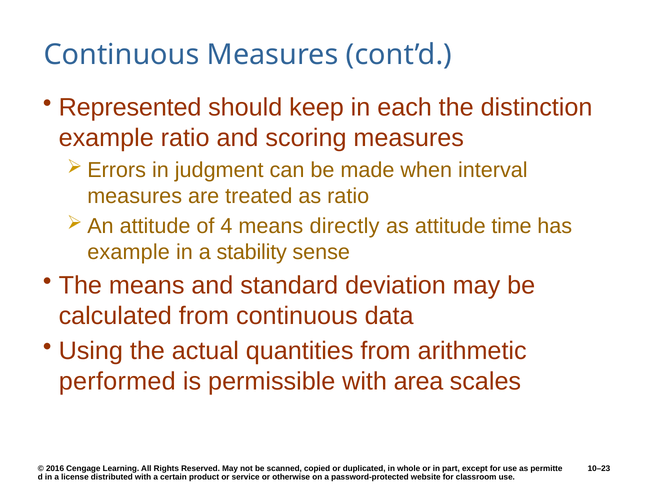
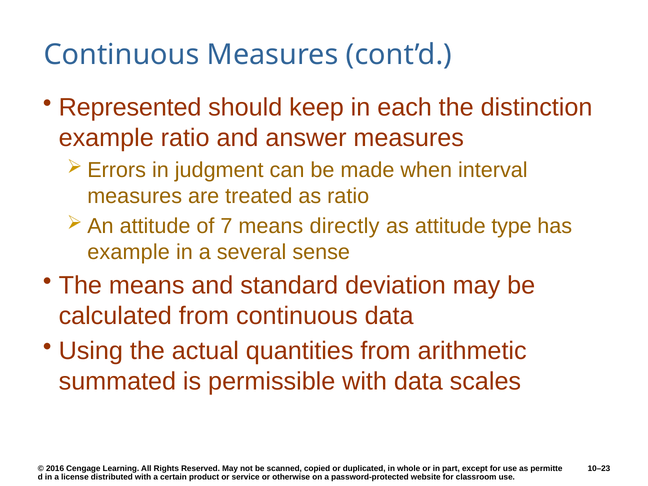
scoring: scoring -> answer
4: 4 -> 7
time: time -> type
stability: stability -> several
performed: performed -> summated
with area: area -> data
